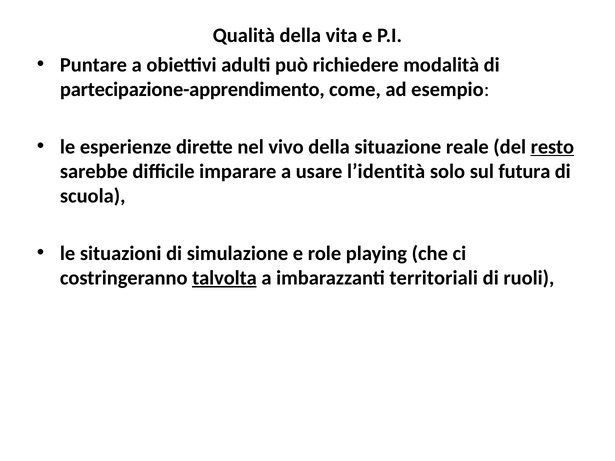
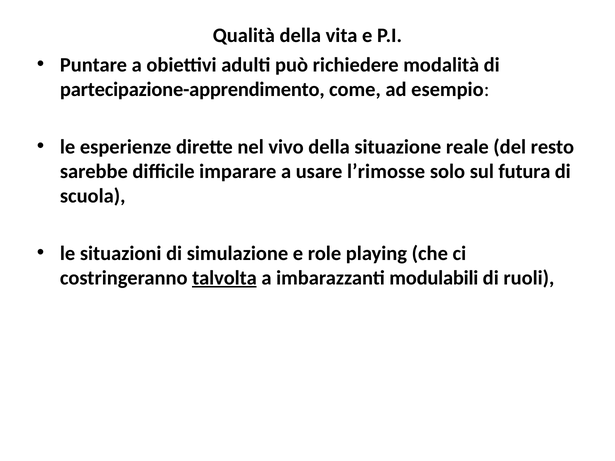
resto underline: present -> none
l’identità: l’identità -> l’rimosse
territoriali: territoriali -> modulabili
